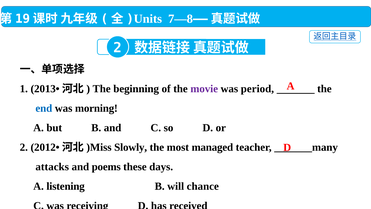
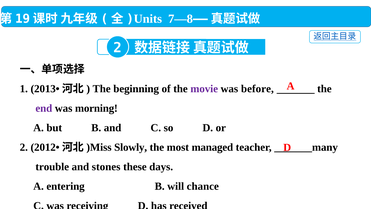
period: period -> before
end colour: blue -> purple
attacks: attacks -> trouble
poems: poems -> stones
listening: listening -> entering
